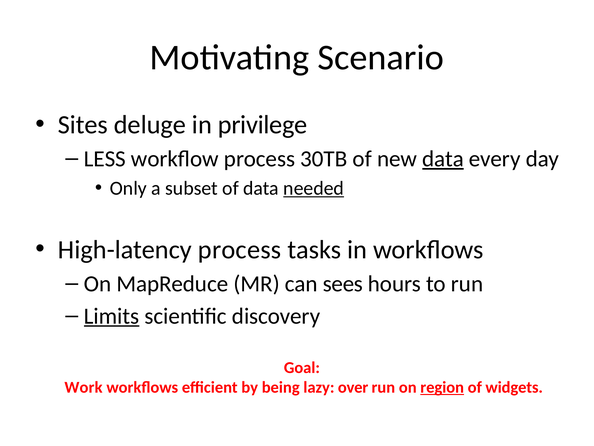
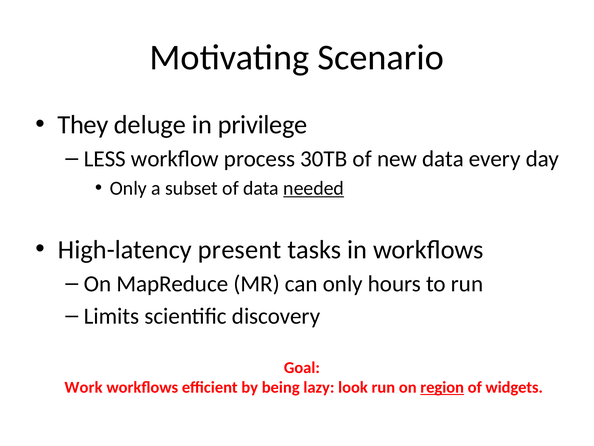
Sites: Sites -> They
data at (443, 159) underline: present -> none
High-latency process: process -> present
can sees: sees -> only
Limits underline: present -> none
over: over -> look
